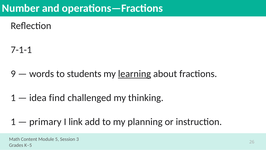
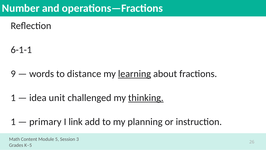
7-1-1: 7-1-1 -> 6-1-1
students: students -> distance
find: find -> unit
thinking underline: none -> present
